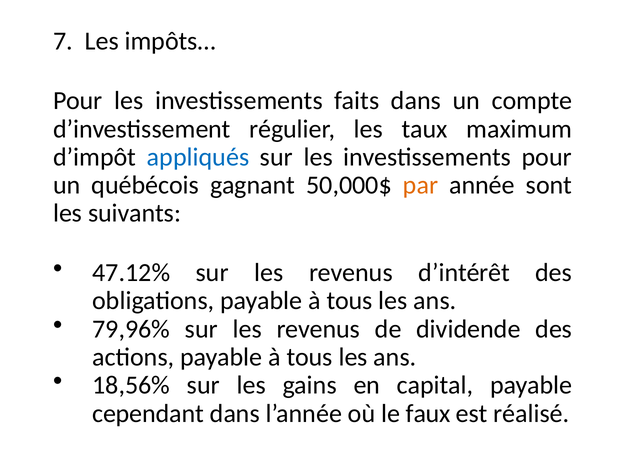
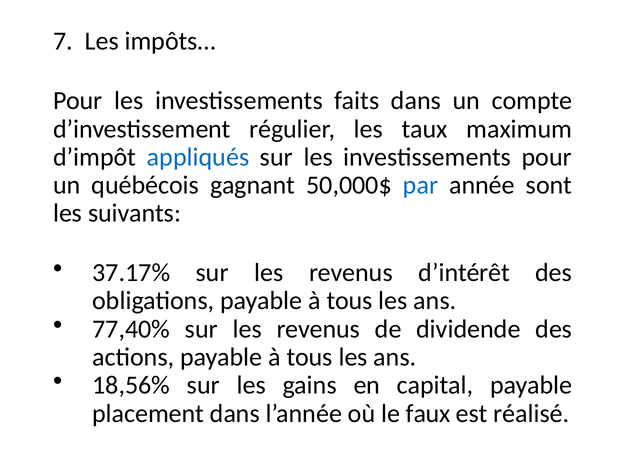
par colour: orange -> blue
47.12%: 47.12% -> 37.17%
79,96%: 79,96% -> 77,40%
cependant: cependant -> placement
